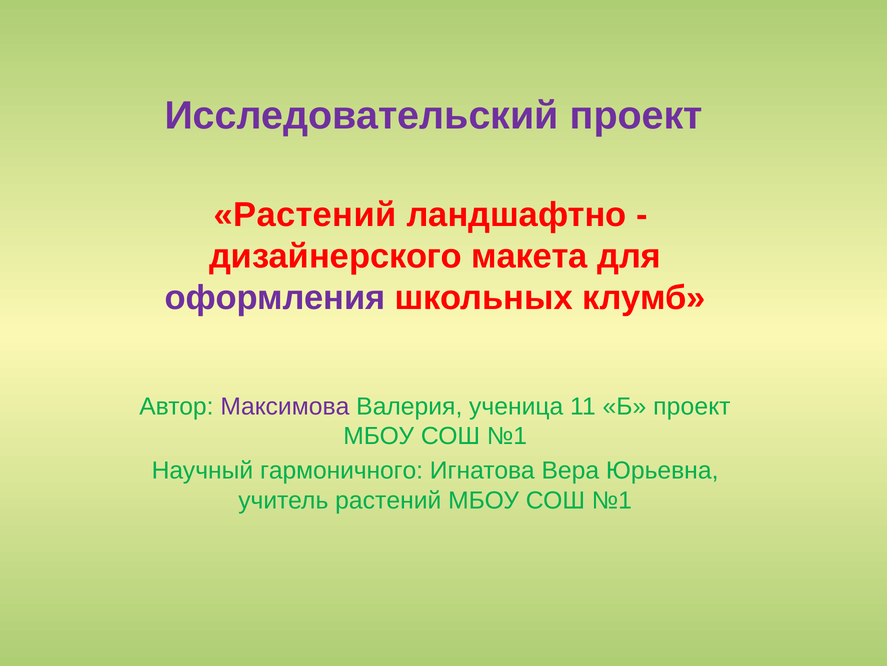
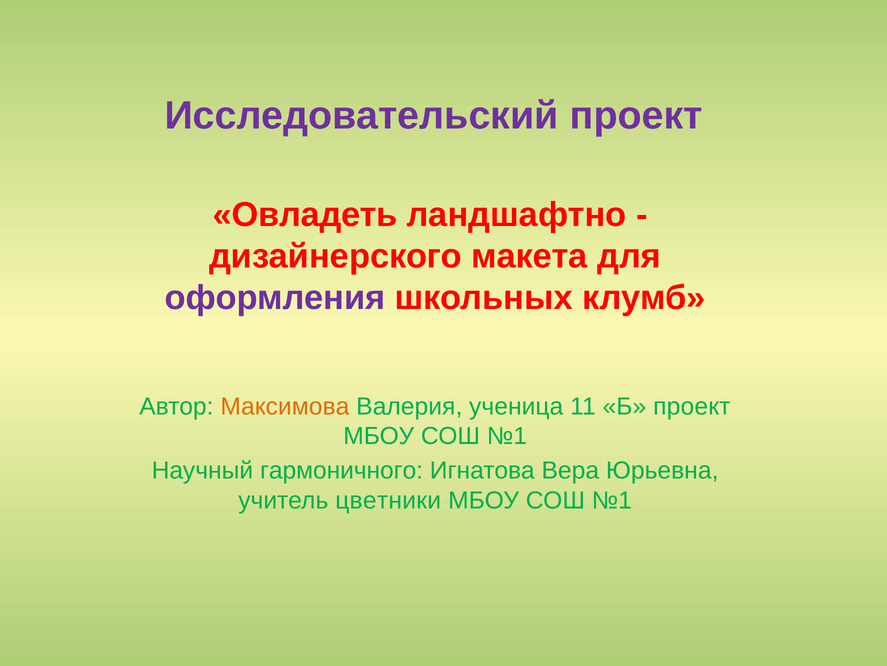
Растений at (305, 215): Растений -> Овладеть
Максимова colour: purple -> orange
учитель растений: растений -> цветники
